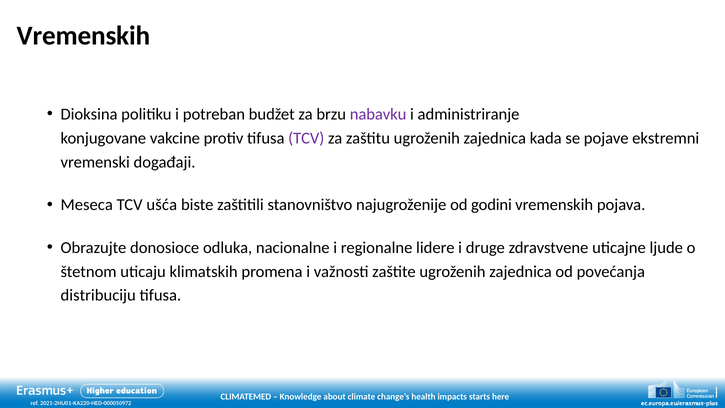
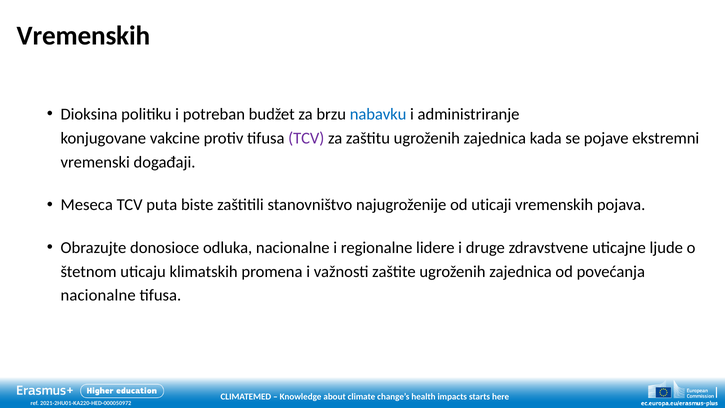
nabavku colour: purple -> blue
ušća: ušća -> puta
godini: godini -> uticaji
distribuciju at (98, 295): distribuciju -> nacionalne
